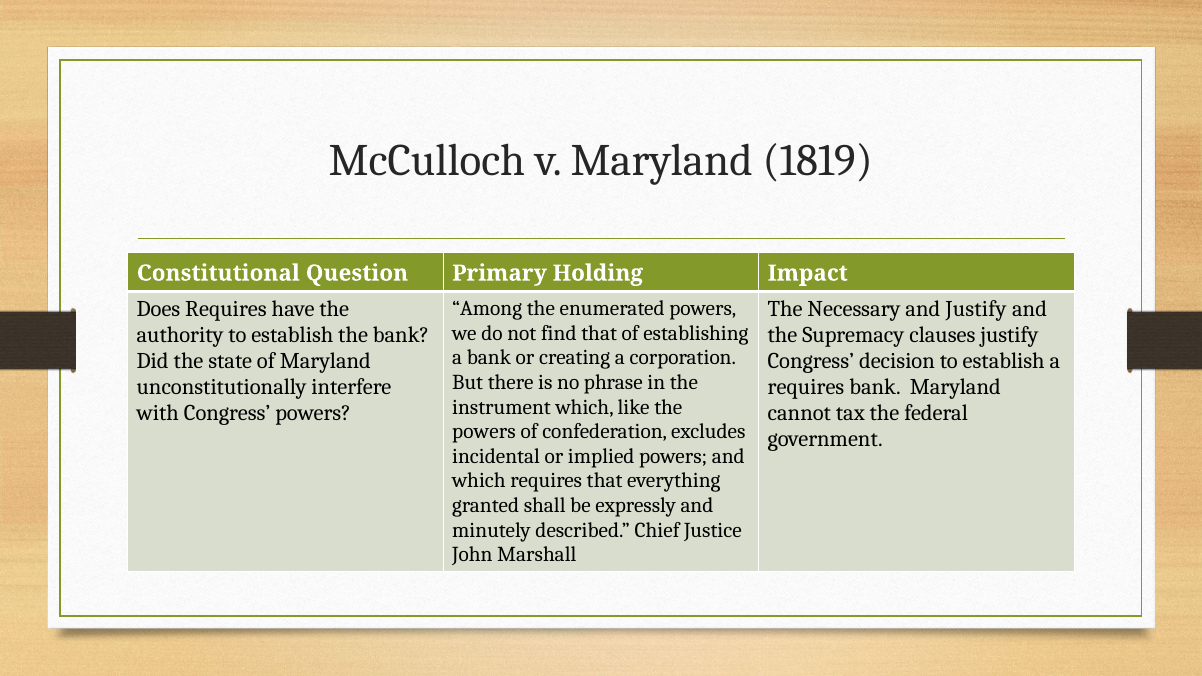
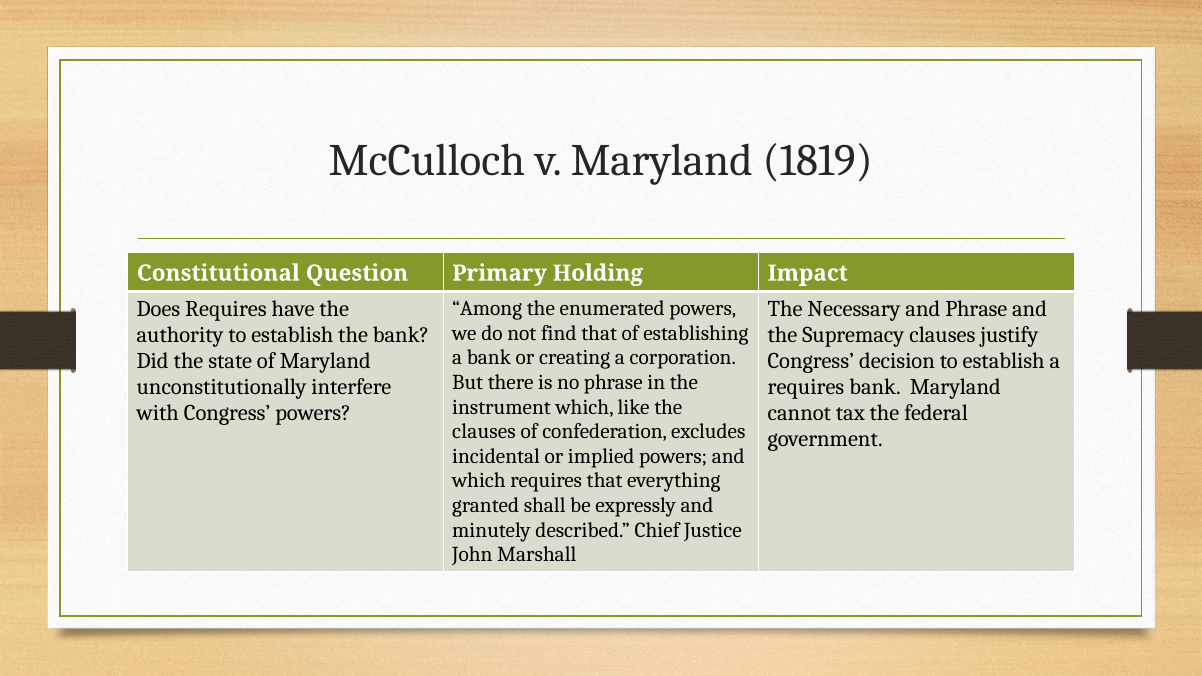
and Justify: Justify -> Phrase
powers at (484, 432): powers -> clauses
